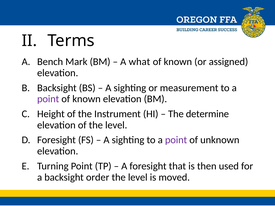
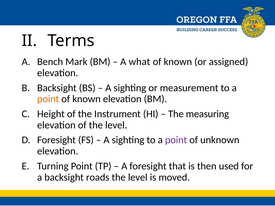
point at (48, 99) colour: purple -> orange
determine: determine -> measuring
order: order -> roads
